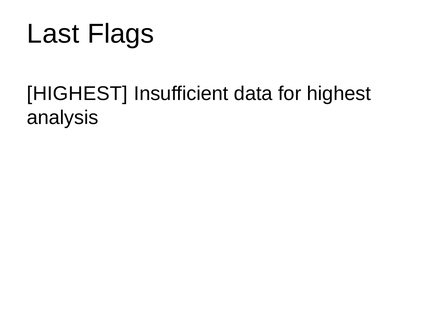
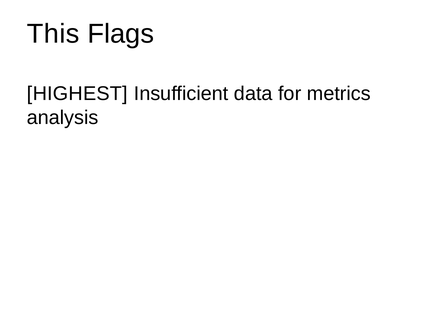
Last: Last -> This
for highest: highest -> metrics
